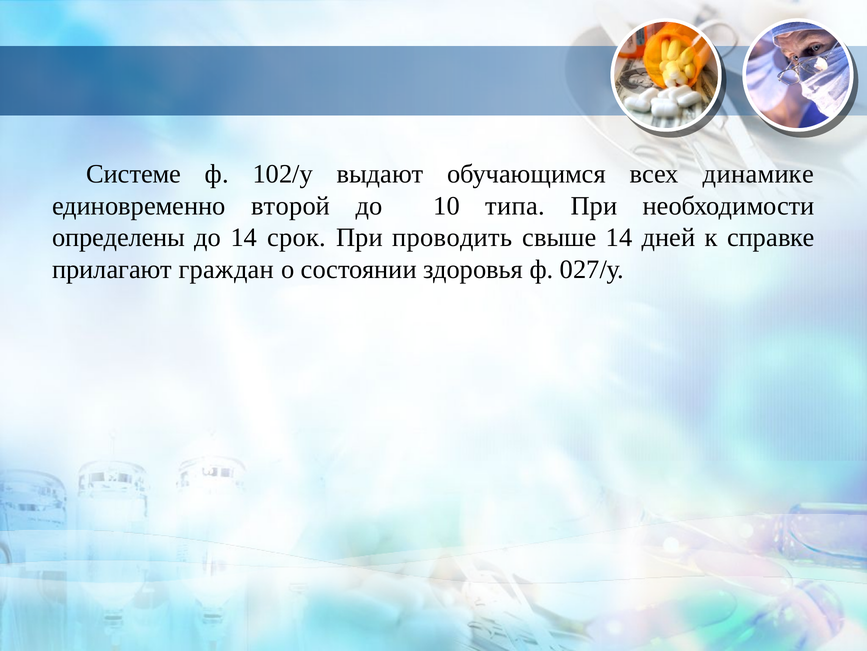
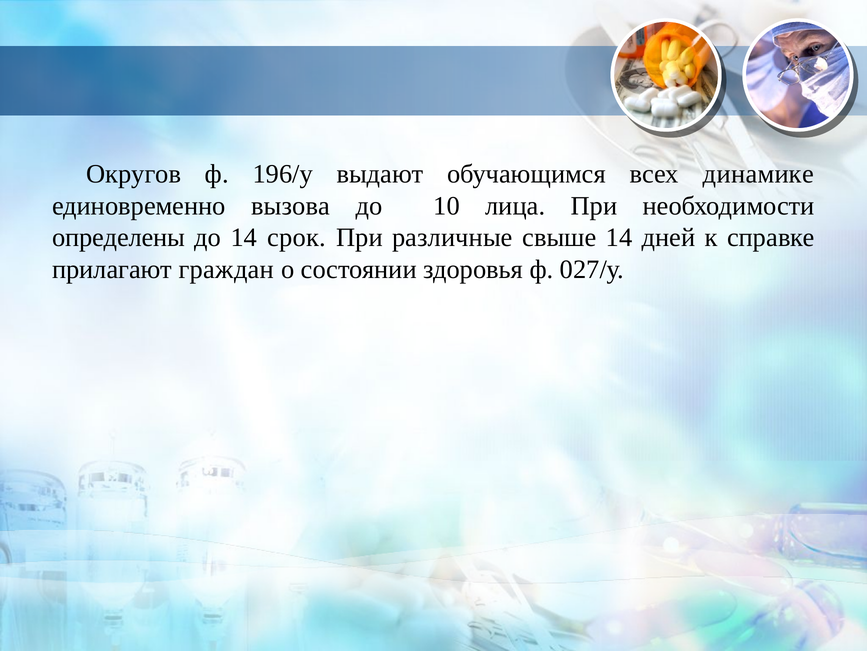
Системе: Системе -> Округов
102/у: 102/у -> 196/у
второй: второй -> вызова
типа: типа -> лица
проводить: проводить -> различные
